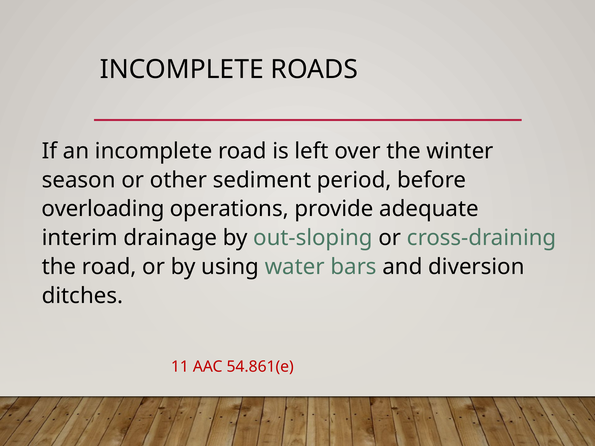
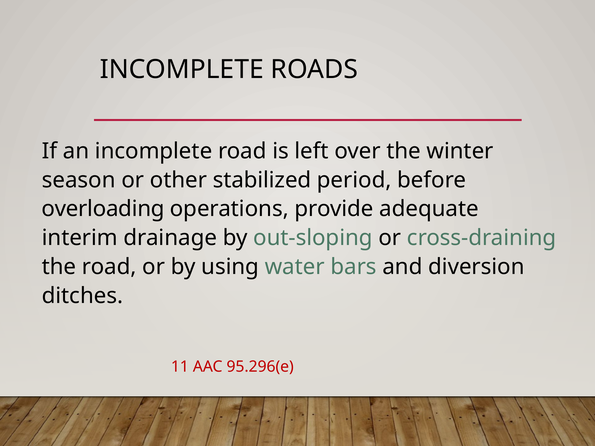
sediment: sediment -> stabilized
54.861(e: 54.861(e -> 95.296(e
